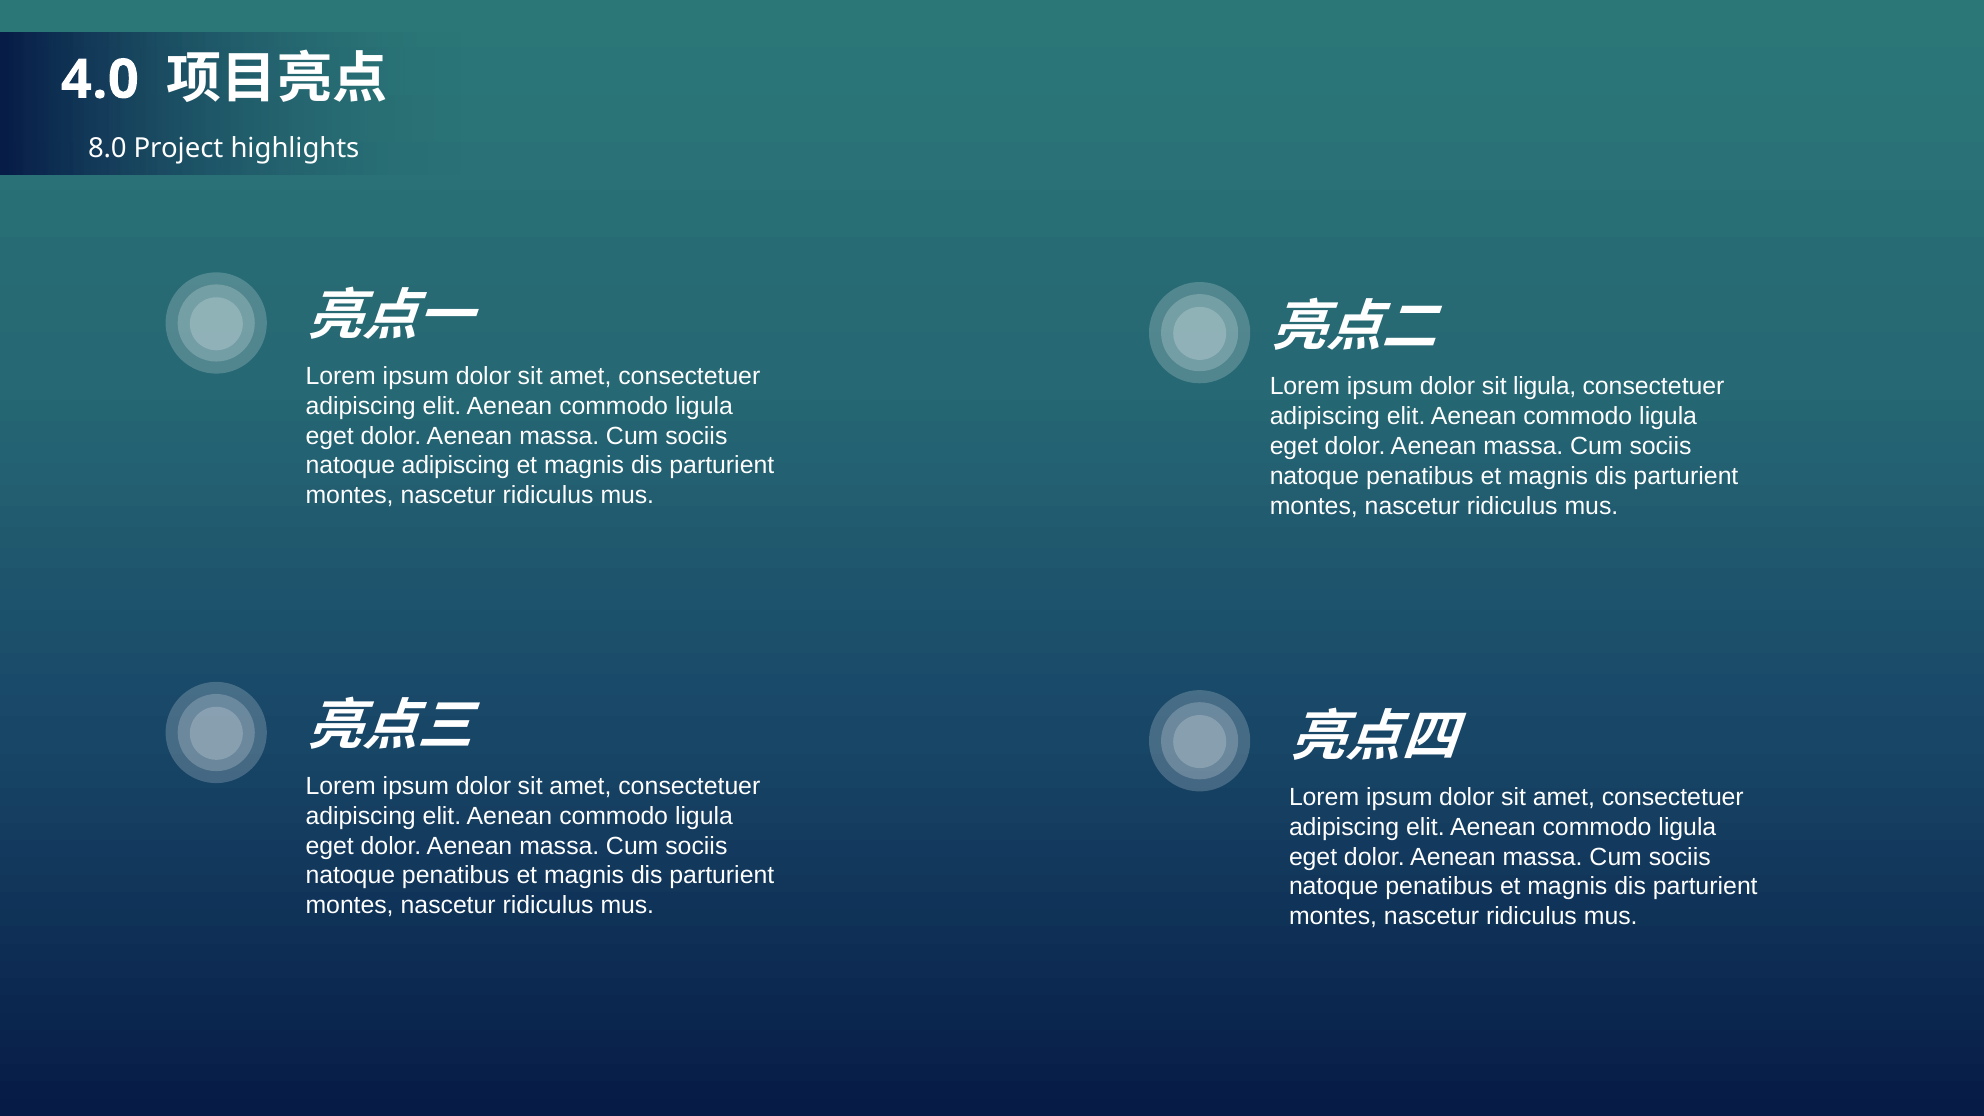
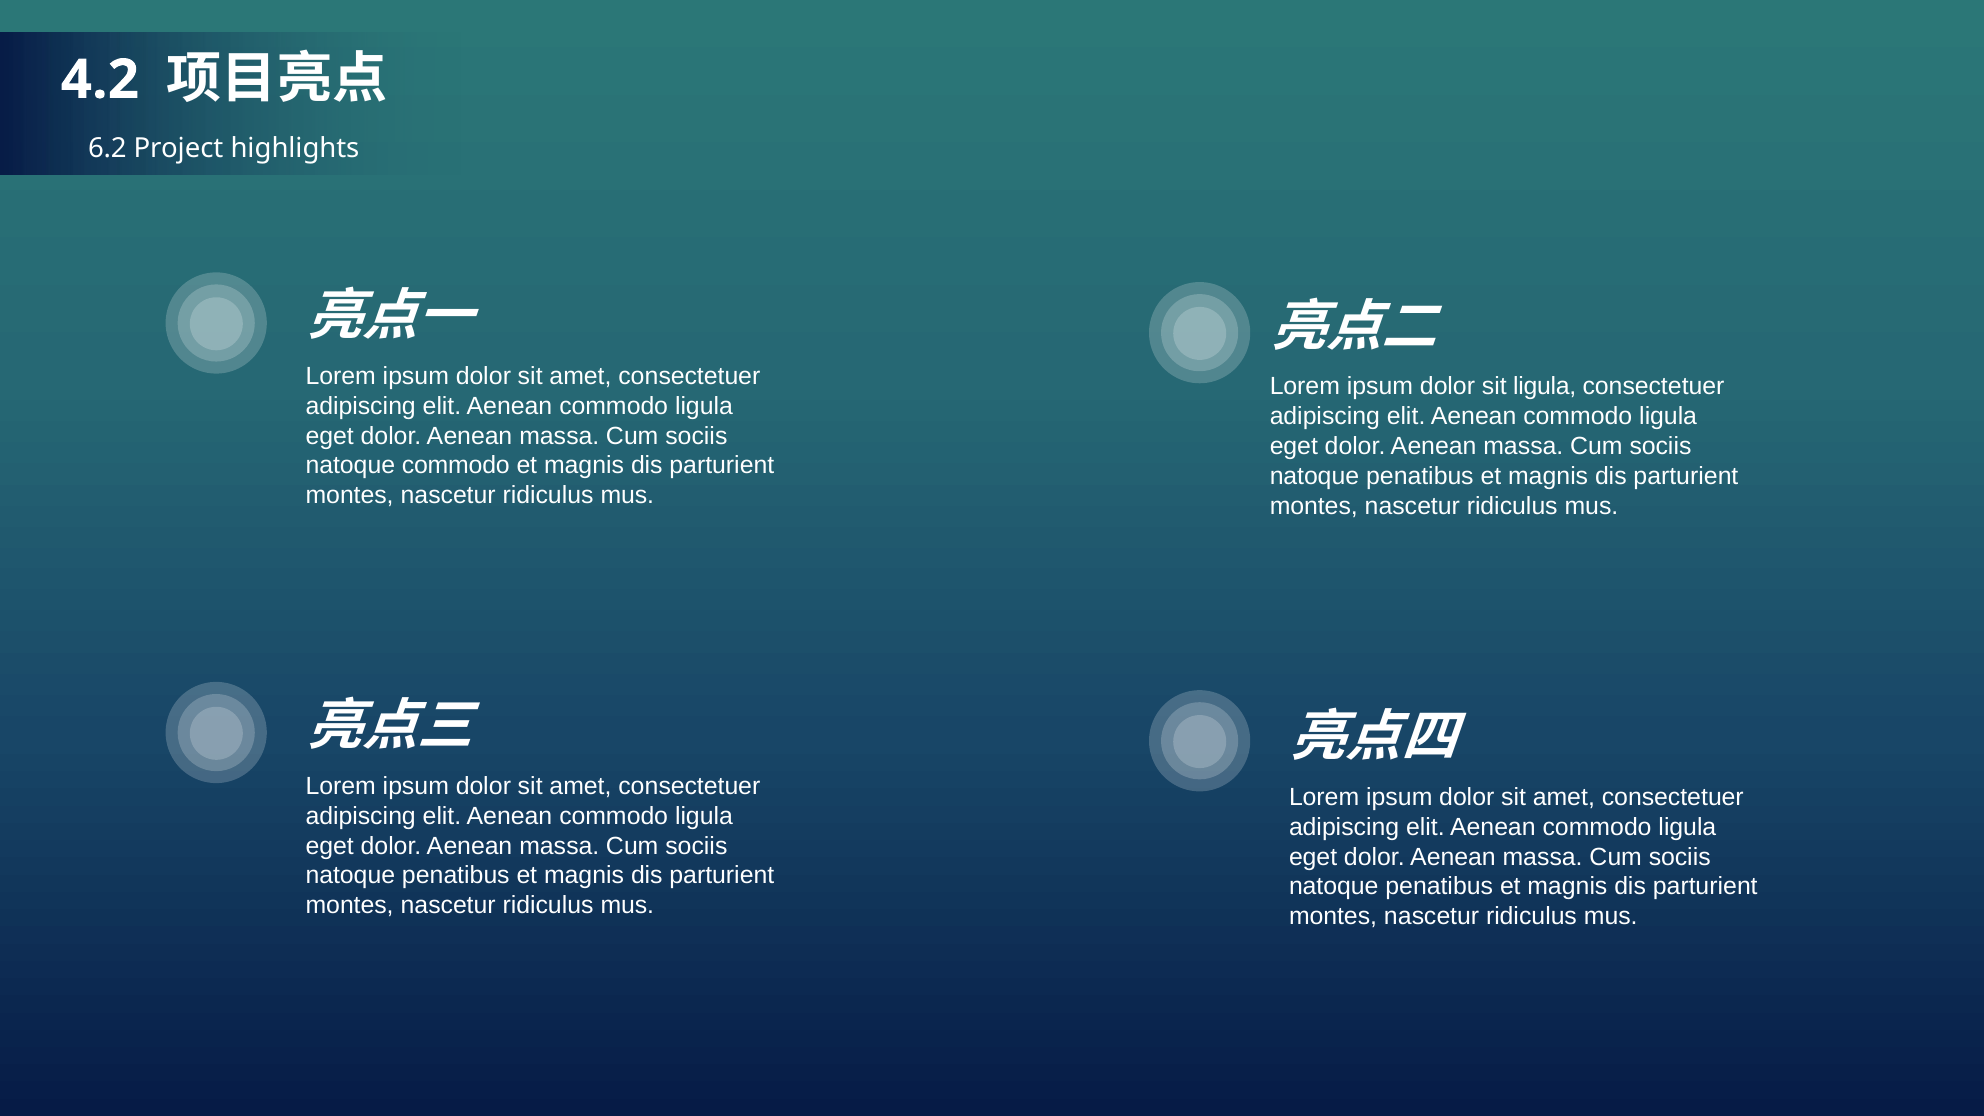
4.0: 4.0 -> 4.2
8.0: 8.0 -> 6.2
natoque adipiscing: adipiscing -> commodo
